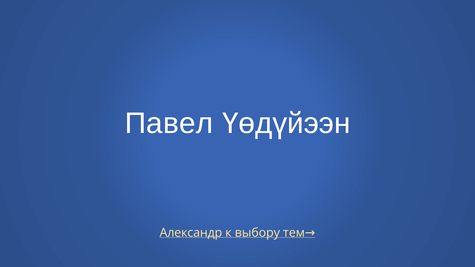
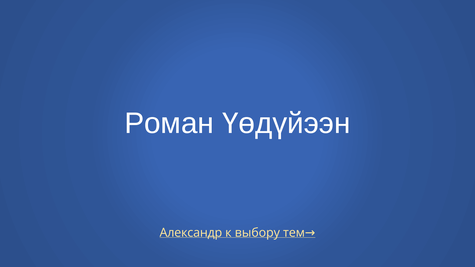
Павел: Павел -> Роман
